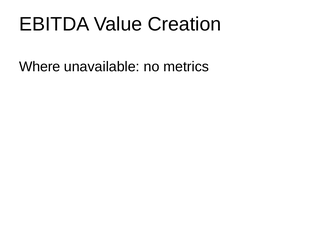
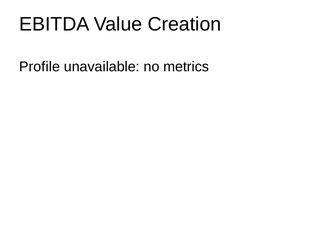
Where: Where -> Profile
